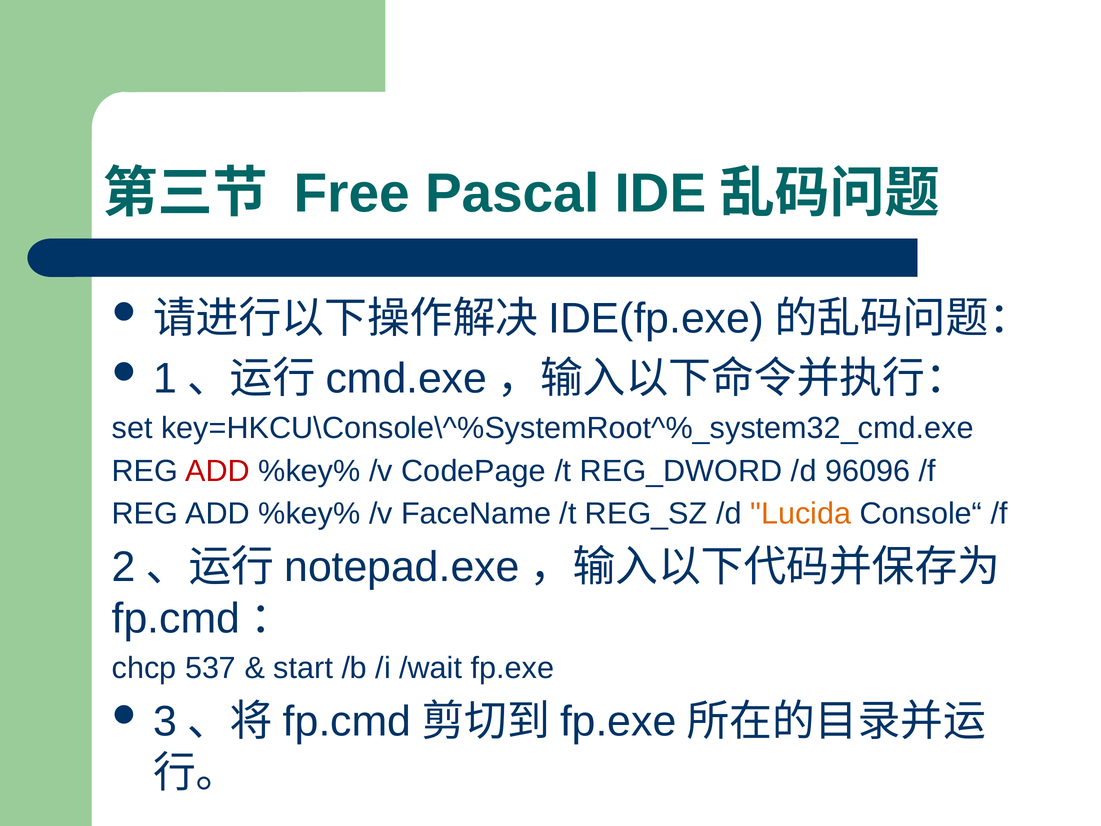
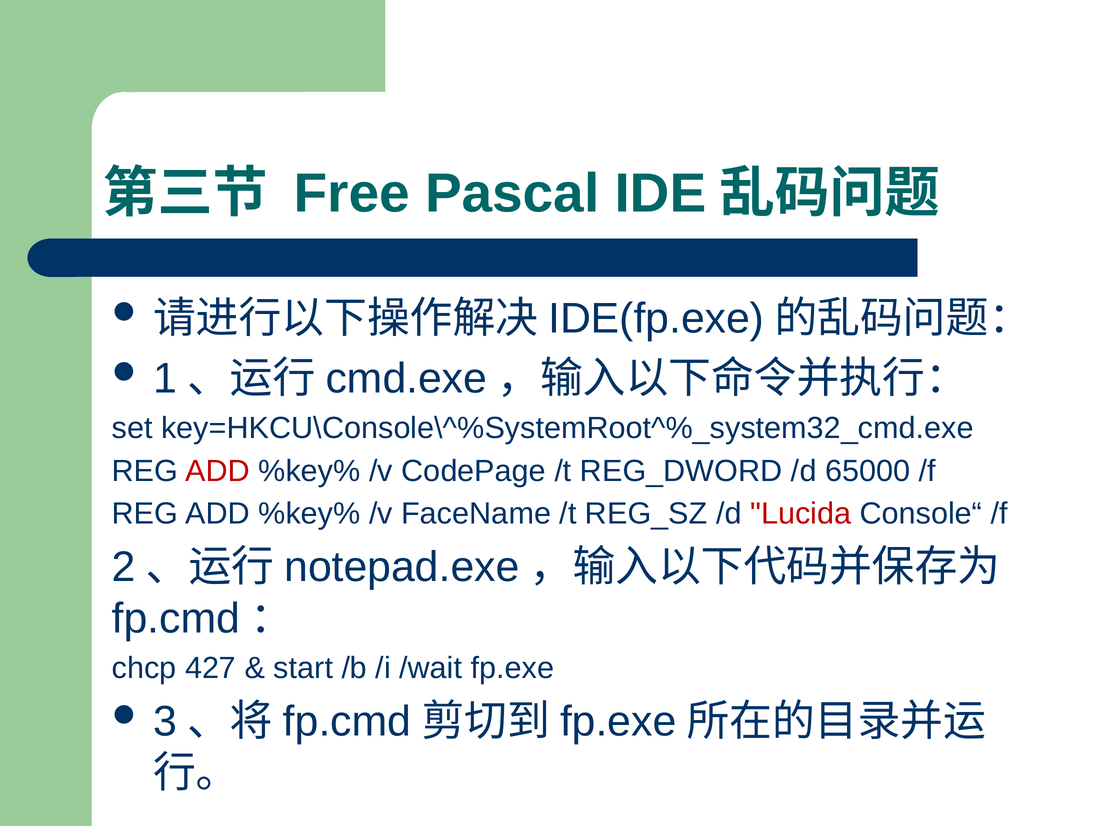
96096: 96096 -> 65000
Lucida colour: orange -> red
537: 537 -> 427
